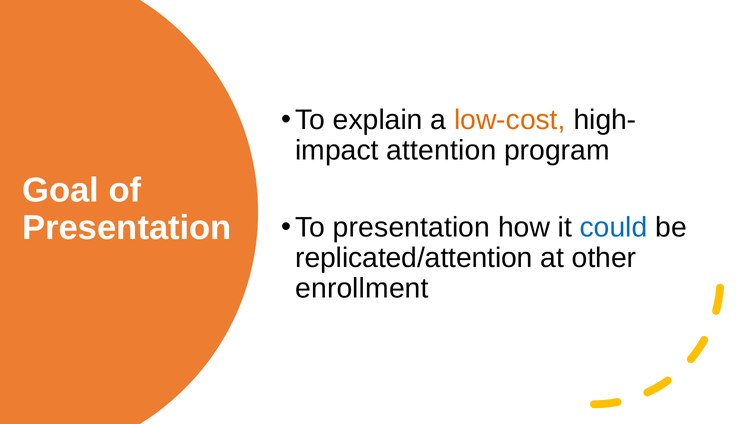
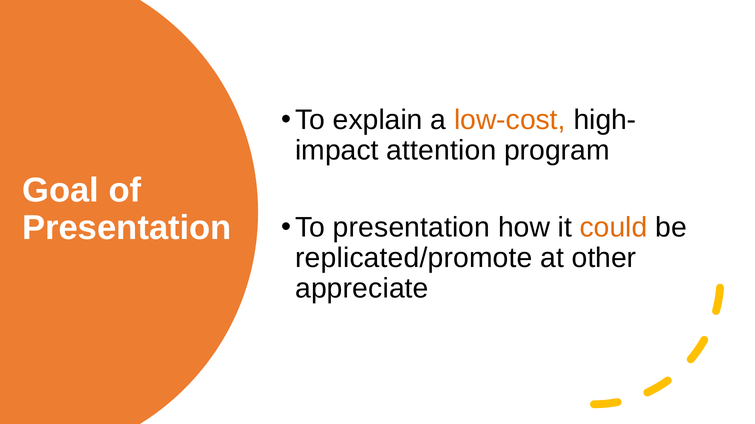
could colour: blue -> orange
replicated/attention: replicated/attention -> replicated/promote
enrollment: enrollment -> appreciate
